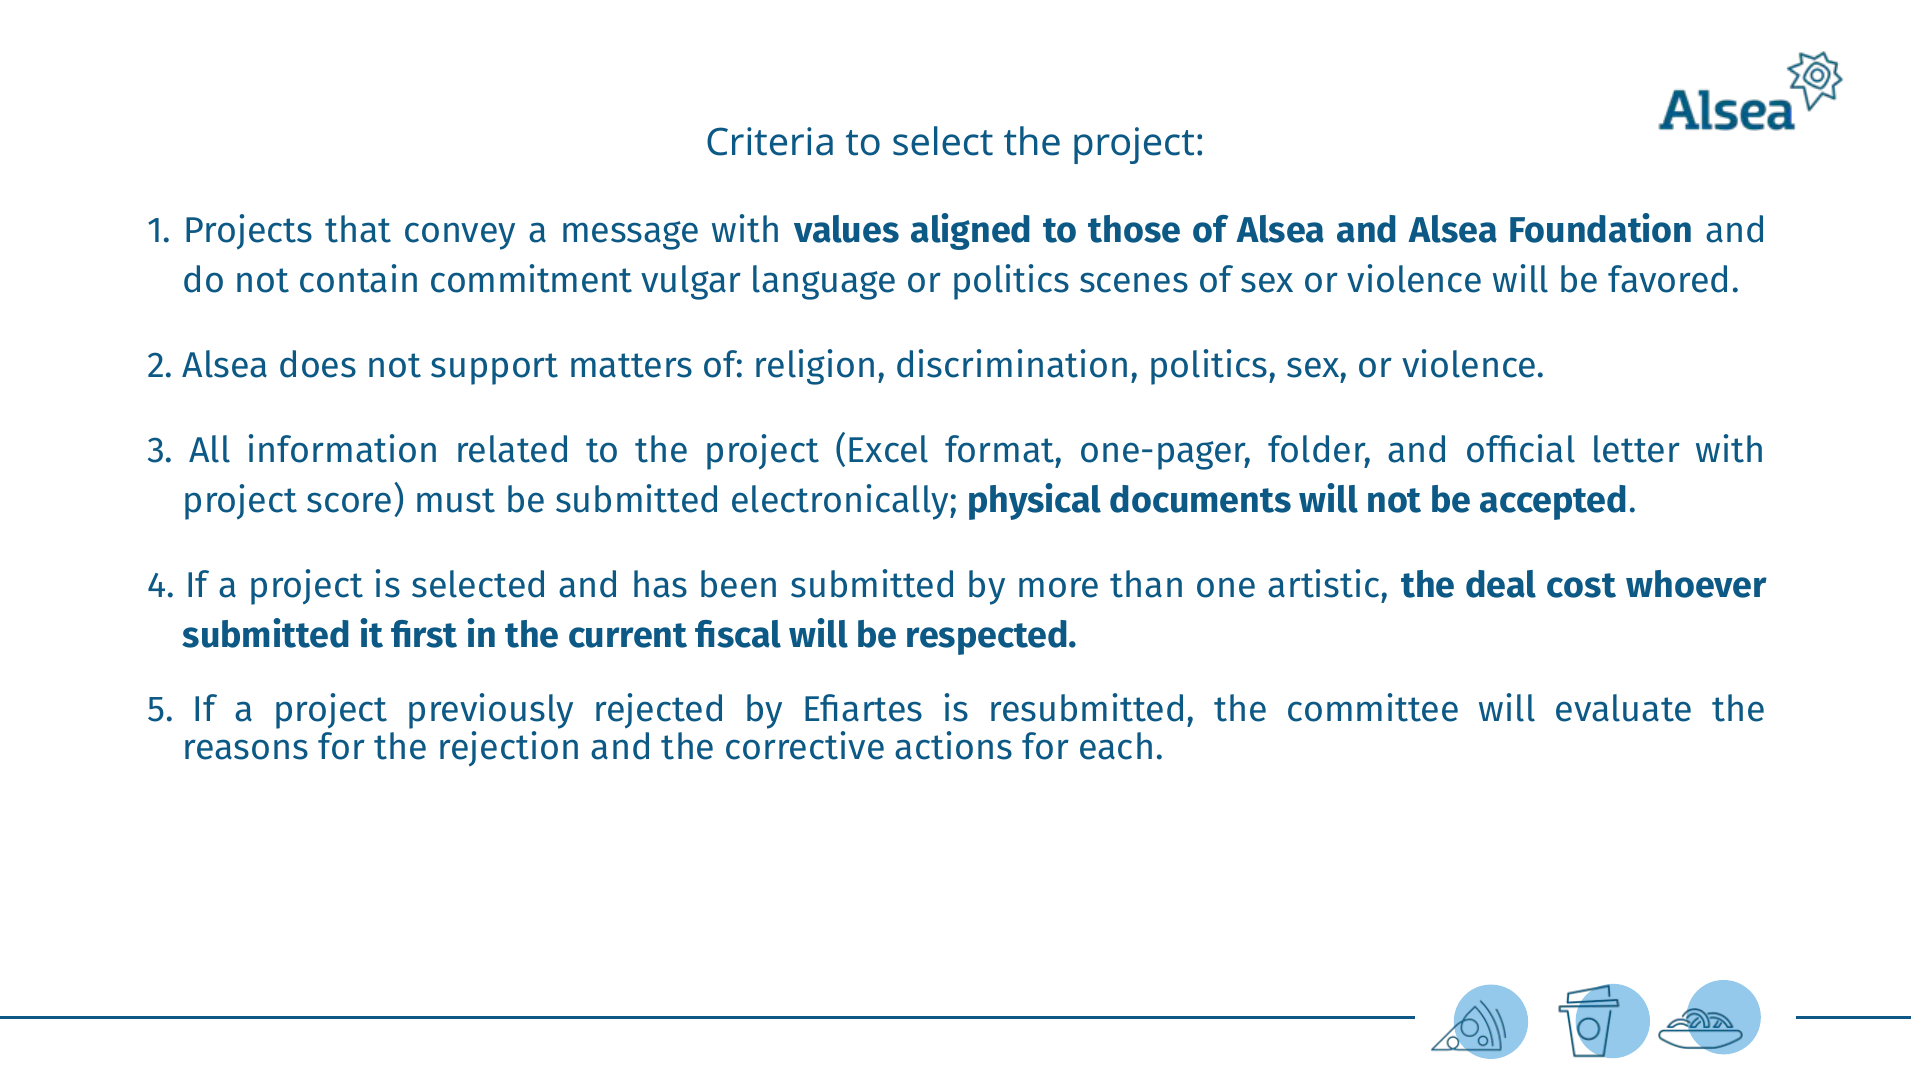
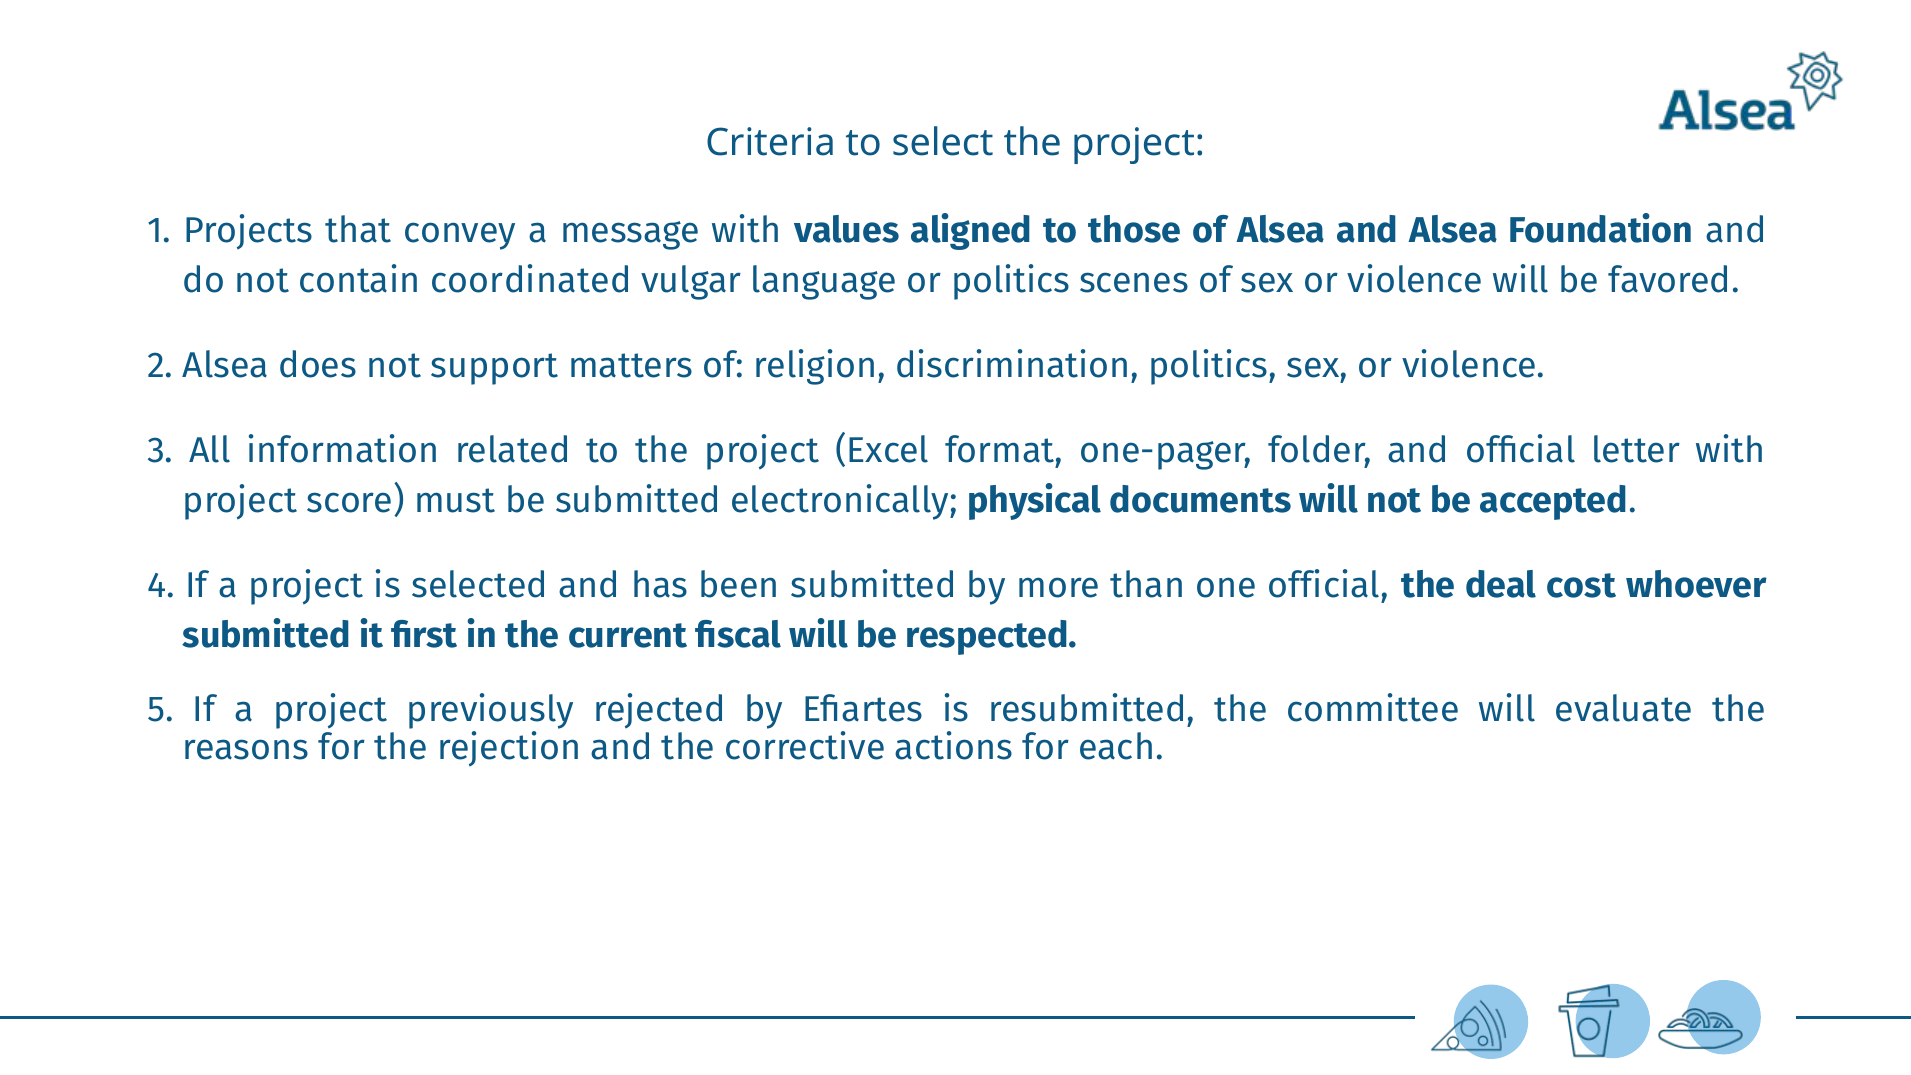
commitment: commitment -> coordinated
one artistic: artistic -> official
